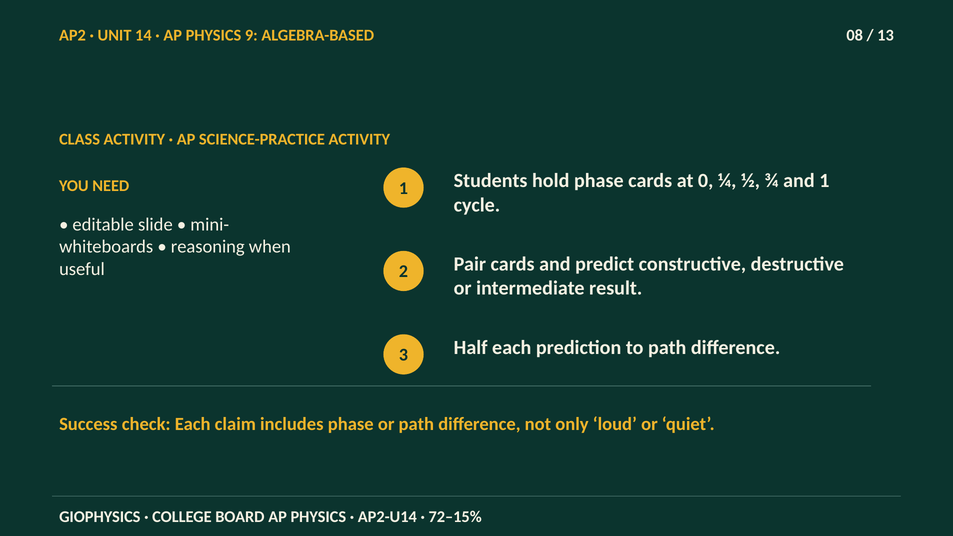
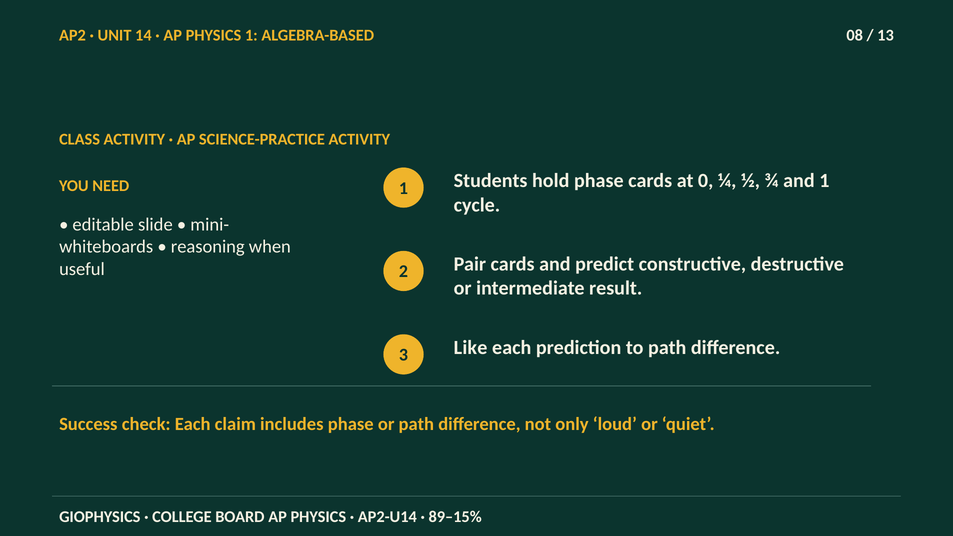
PHYSICS 9: 9 -> 1
Half: Half -> Like
72–15%: 72–15% -> 89–15%
